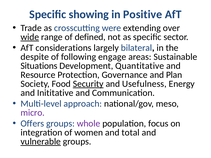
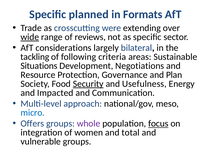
showing: showing -> planned
Positive: Positive -> Formats
defined: defined -> reviews
despite: despite -> tackling
engage: engage -> criteria
Quantitative: Quantitative -> Negotiations
Inititative: Inititative -> Impacted
micro colour: purple -> blue
focus underline: none -> present
vulnerable underline: present -> none
